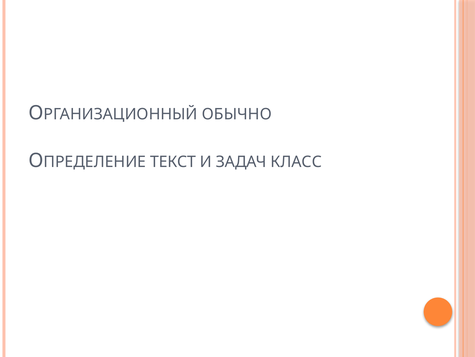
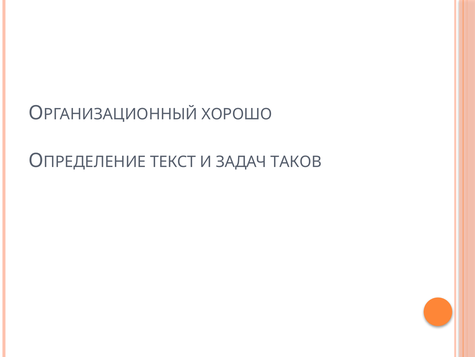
ОБЫЧНО: ОБЫЧНО -> ХОРОШО
КЛАСС: КЛАСС -> ТАКОВ
